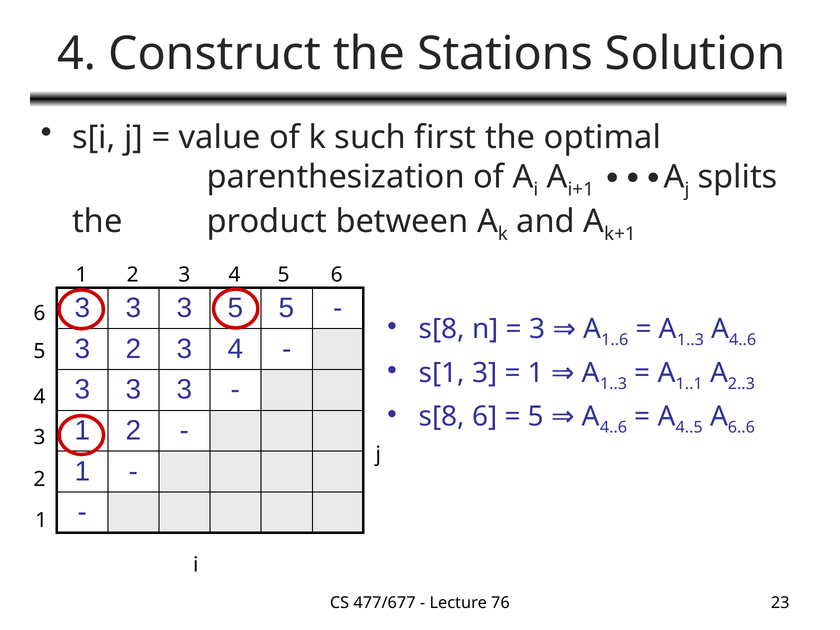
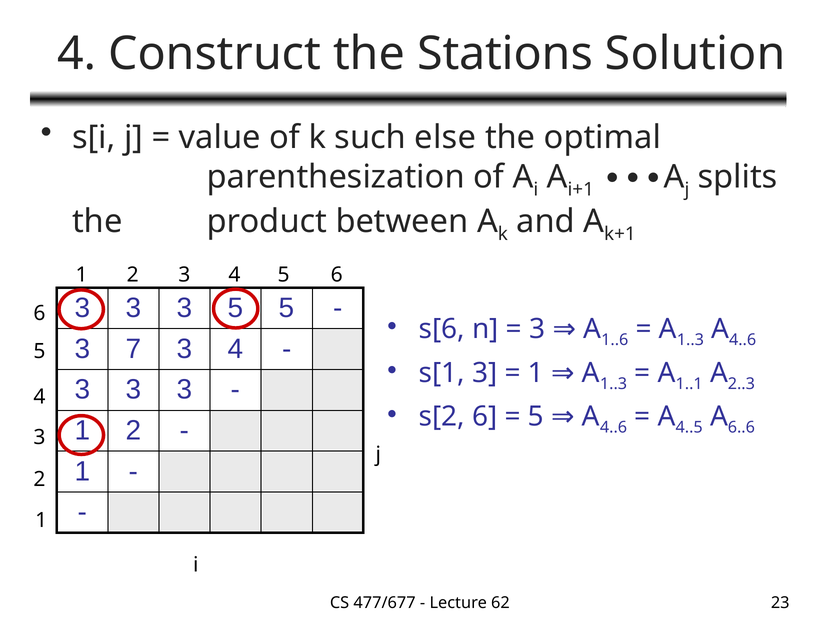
first: first -> else
s[8 at (442, 329): s[8 -> s[6
3 2: 2 -> 7
s[8 at (442, 417): s[8 -> s[2
76: 76 -> 62
